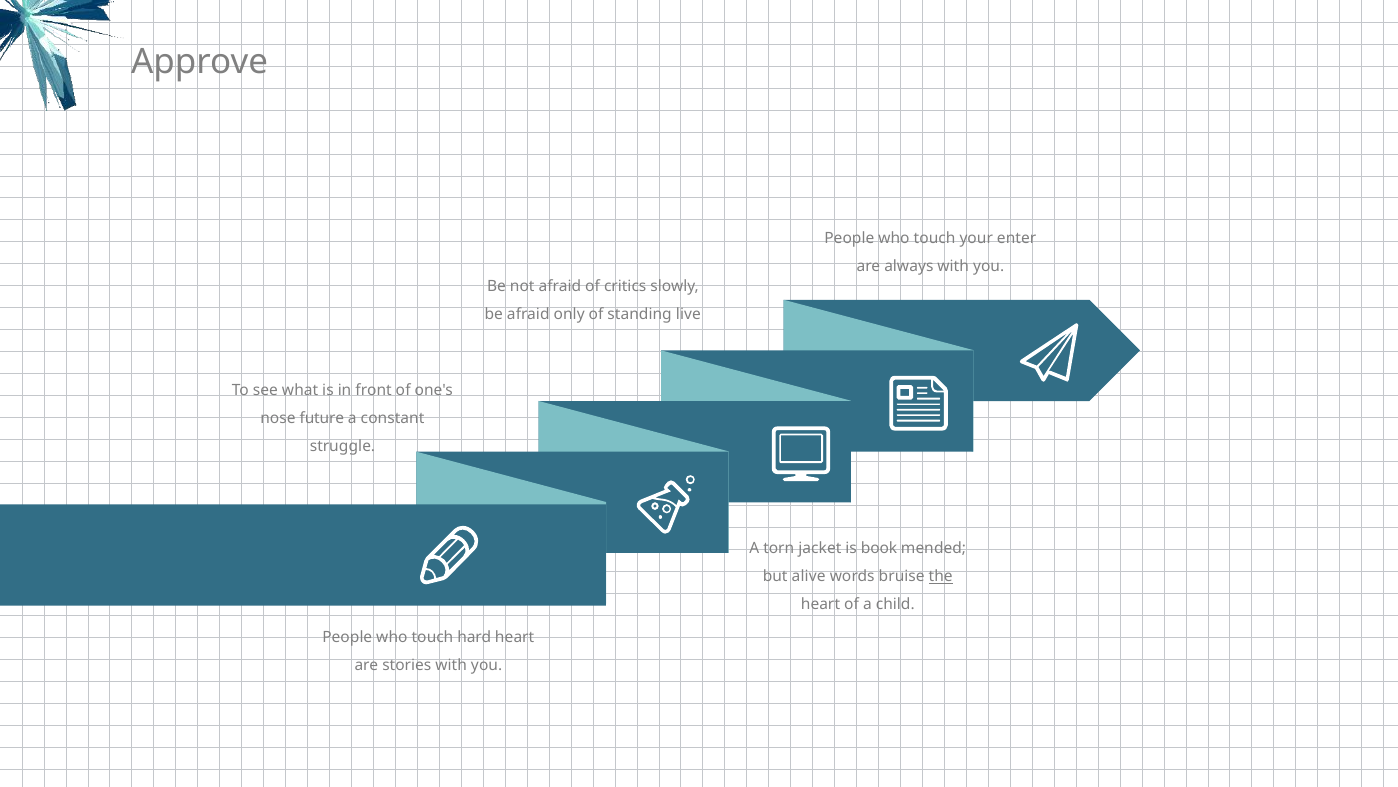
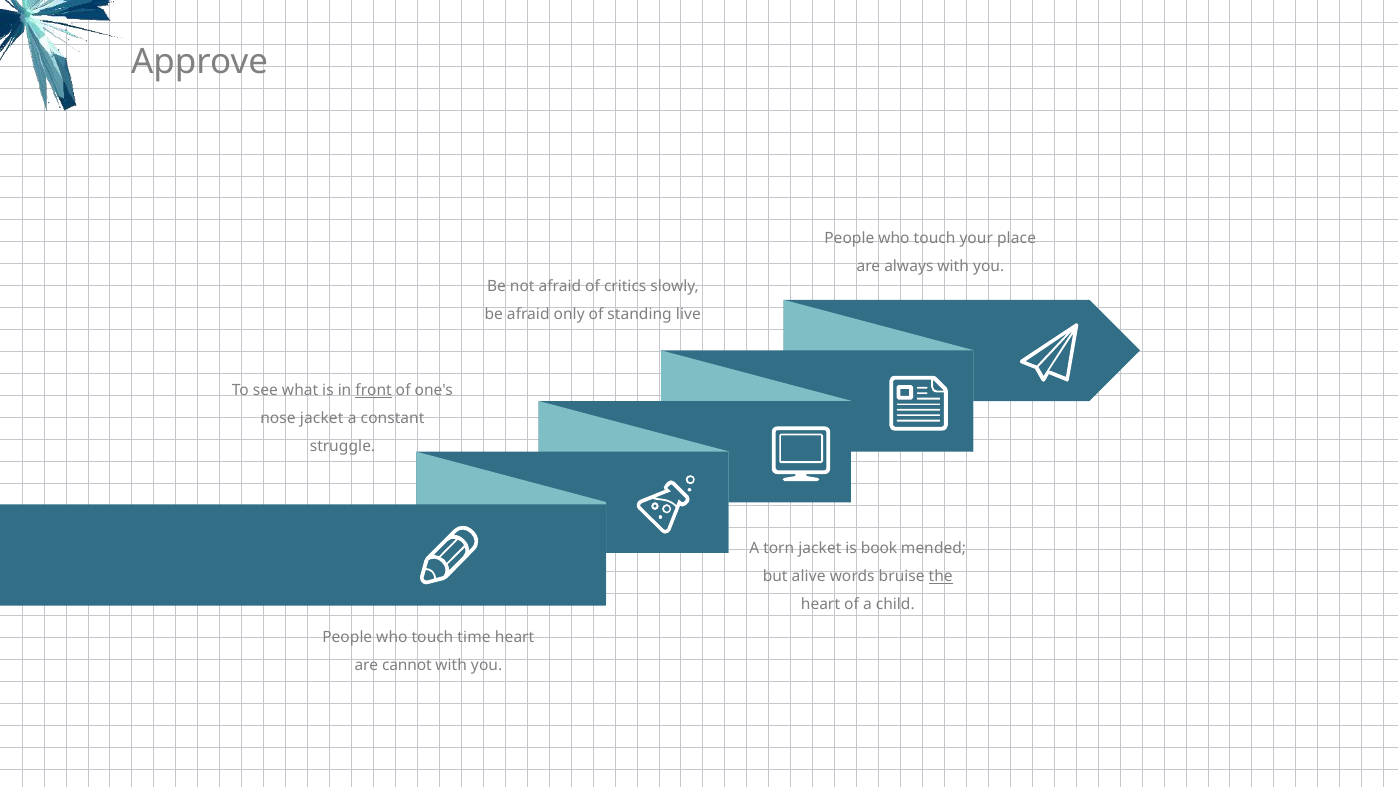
enter: enter -> place
front underline: none -> present
nose future: future -> jacket
hard: hard -> time
stories: stories -> cannot
